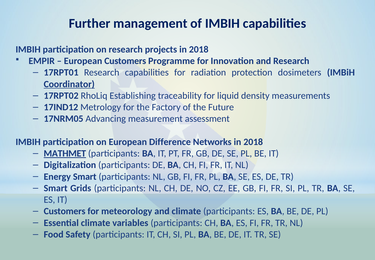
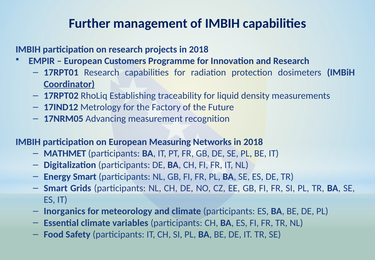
assessment: assessment -> recognition
Difference: Difference -> Measuring
MATHMET underline: present -> none
Customers at (65, 211): Customers -> Inorganics
